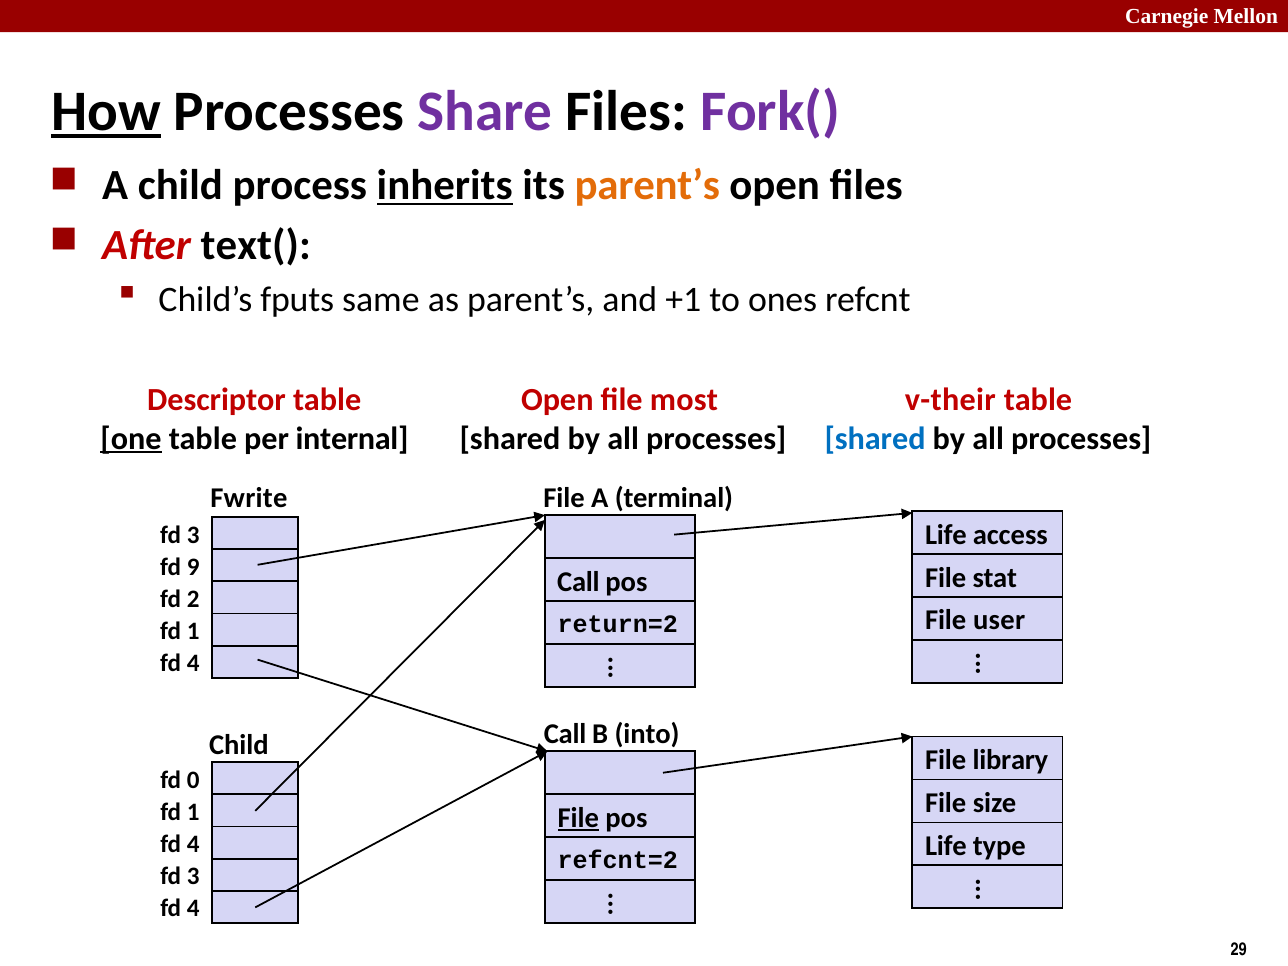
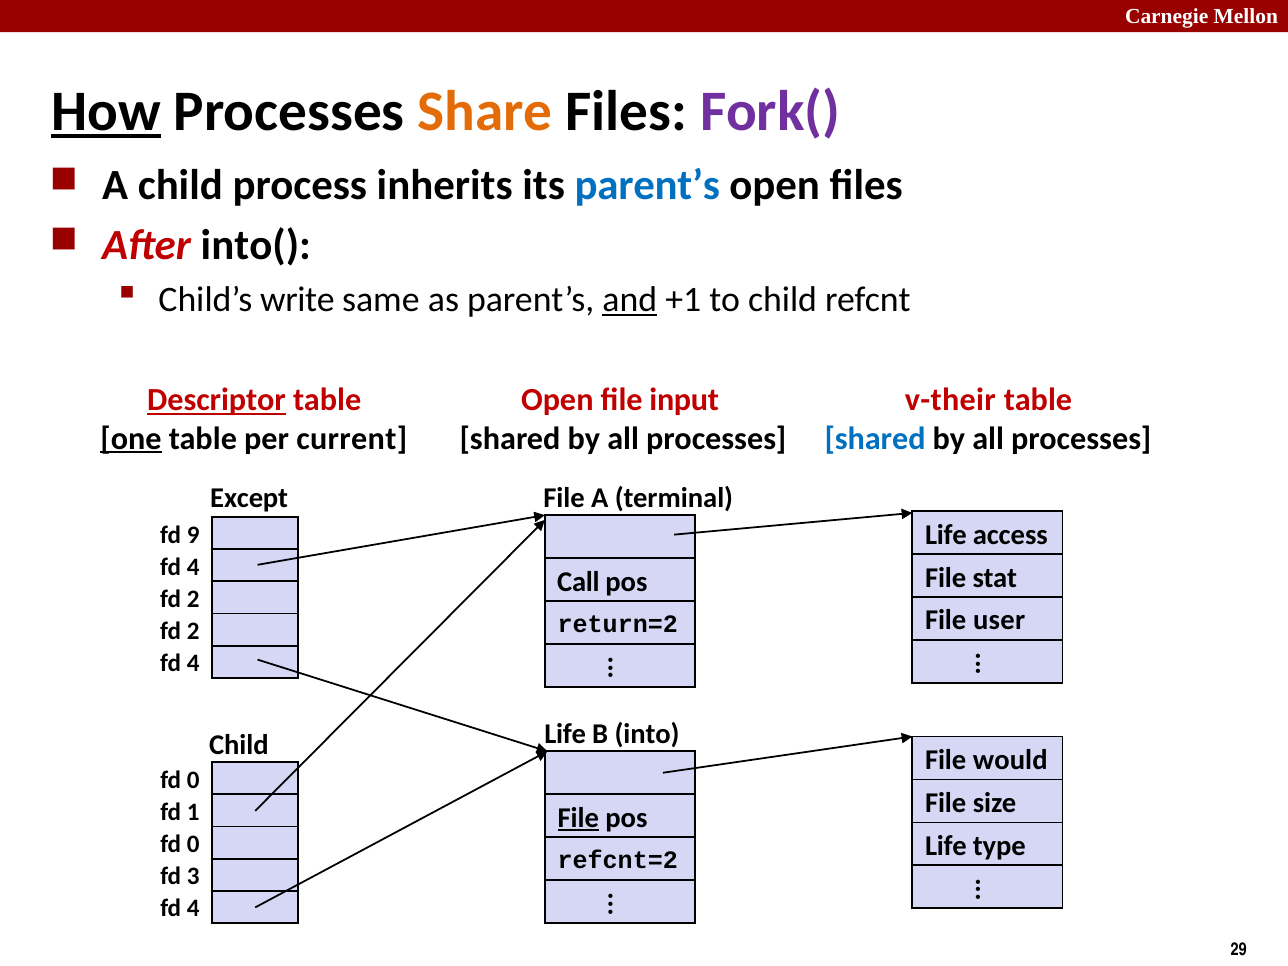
Share colour: purple -> orange
inherits underline: present -> none
parent’s at (647, 185) colour: orange -> blue
text(: text( -> into(
fputs: fputs -> write
and underline: none -> present
to ones: ones -> child
Descriptor underline: none -> present
most: most -> input
internal: internal -> current
Fwrite: Fwrite -> Except
3 at (193, 535): 3 -> 9
9 at (193, 567): 9 -> 4
1 at (193, 631): 1 -> 2
Call at (565, 734): Call -> Life
library: library -> would
4 at (193, 844): 4 -> 0
